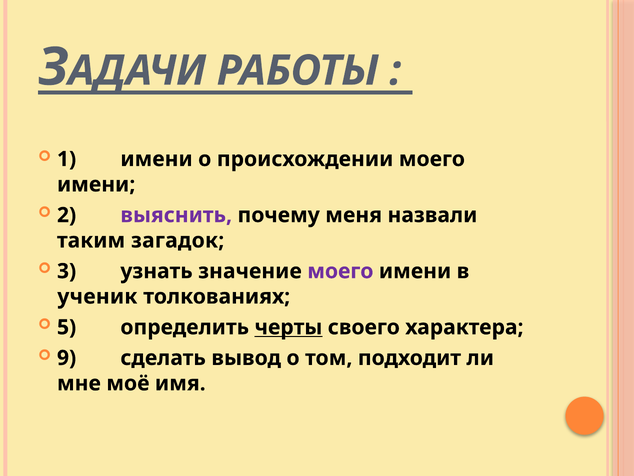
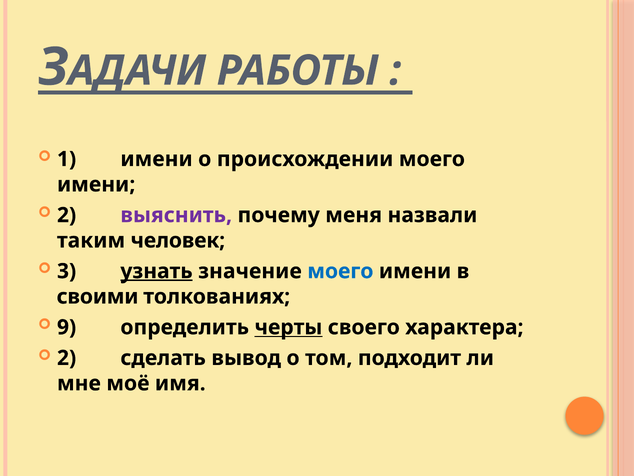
загадок: загадок -> человек
узнать underline: none -> present
моего at (340, 271) colour: purple -> blue
ученик: ученик -> своими
5: 5 -> 9
9 at (67, 358): 9 -> 2
